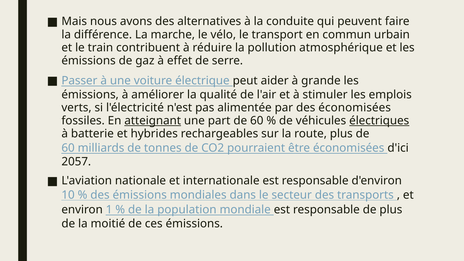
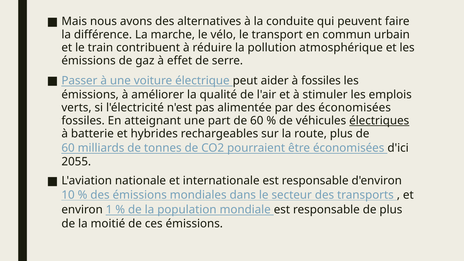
à grande: grande -> fossiles
atteignant underline: present -> none
2057: 2057 -> 2055
